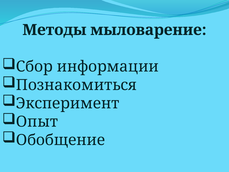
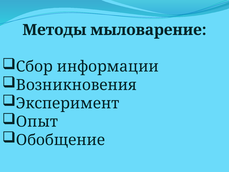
Познакомиться: Познакомиться -> Возникновения
